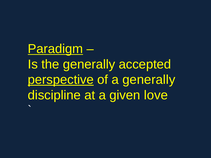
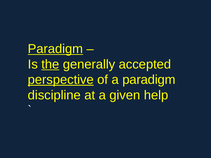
the underline: none -> present
a generally: generally -> paradigm
love: love -> help
